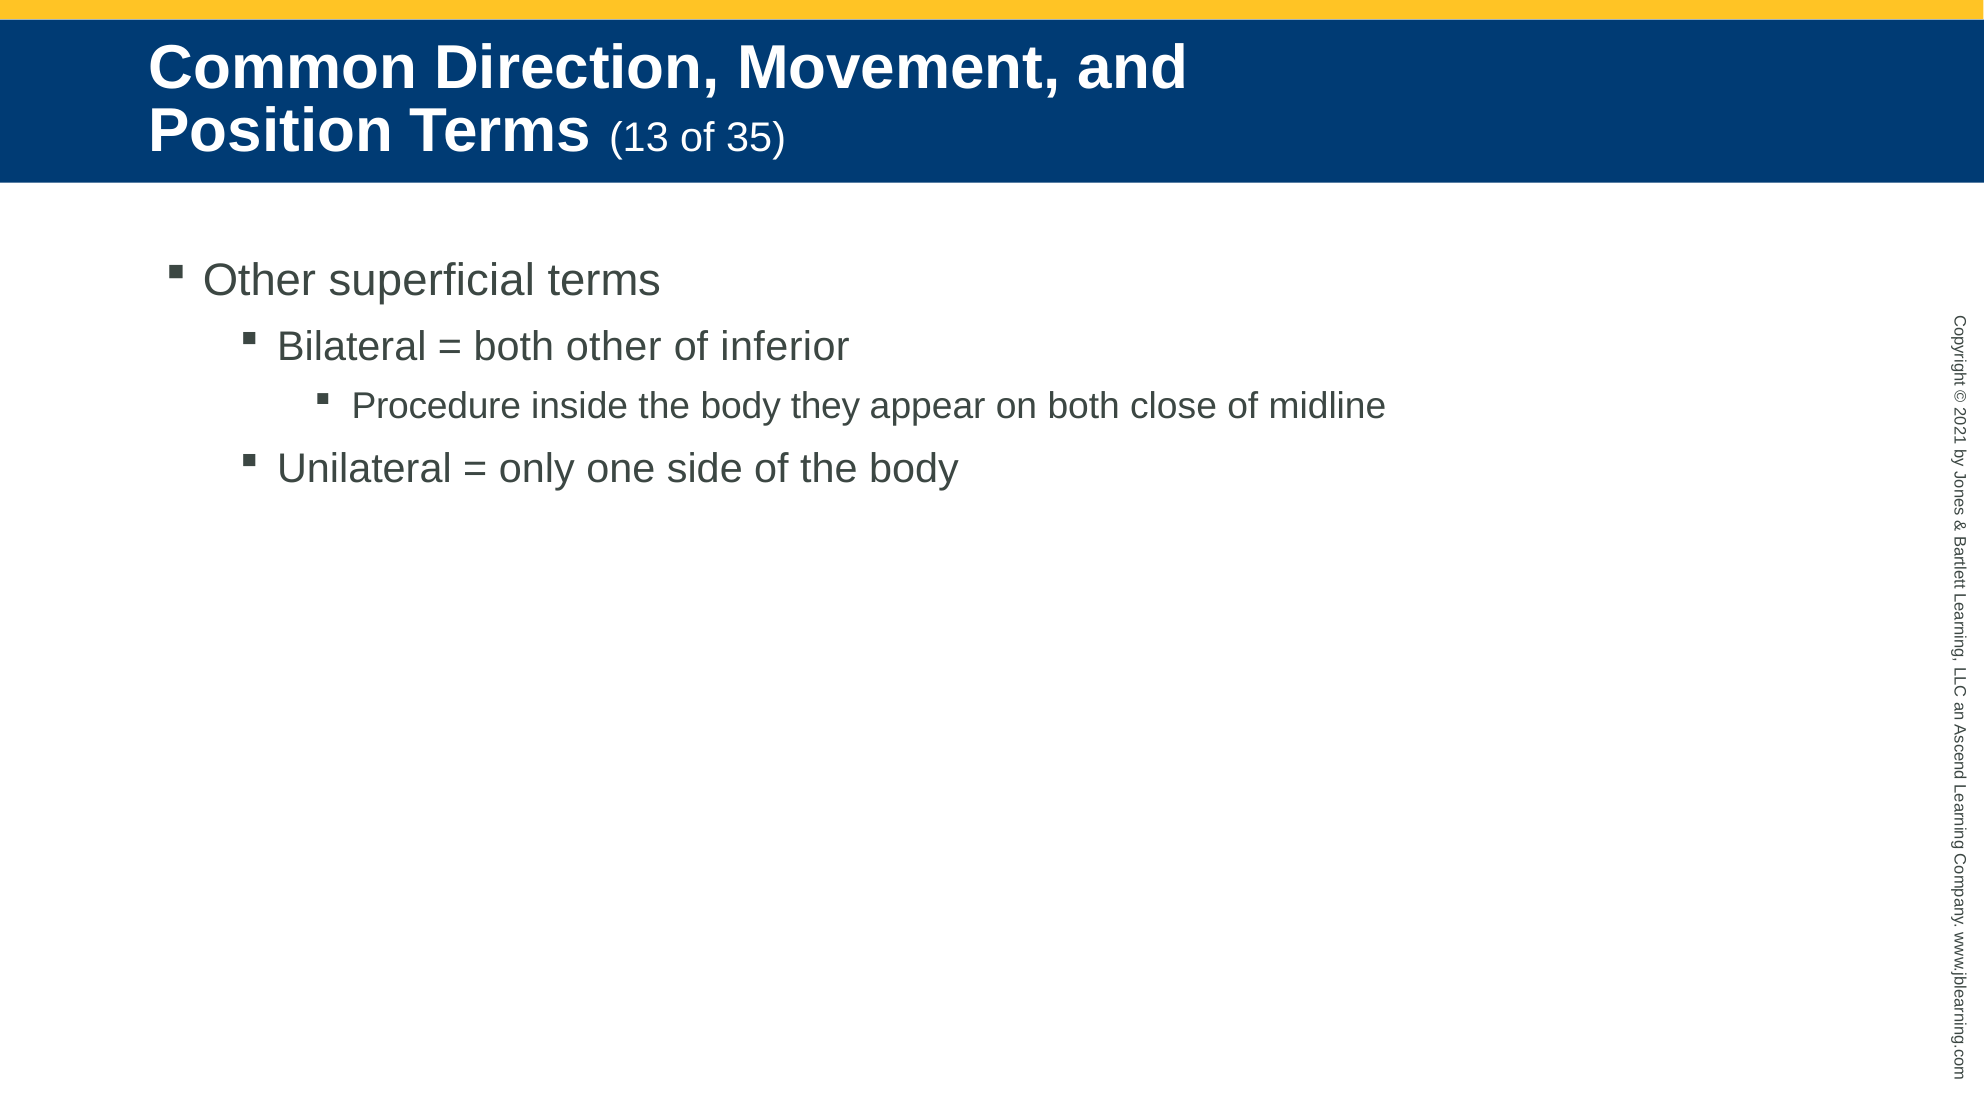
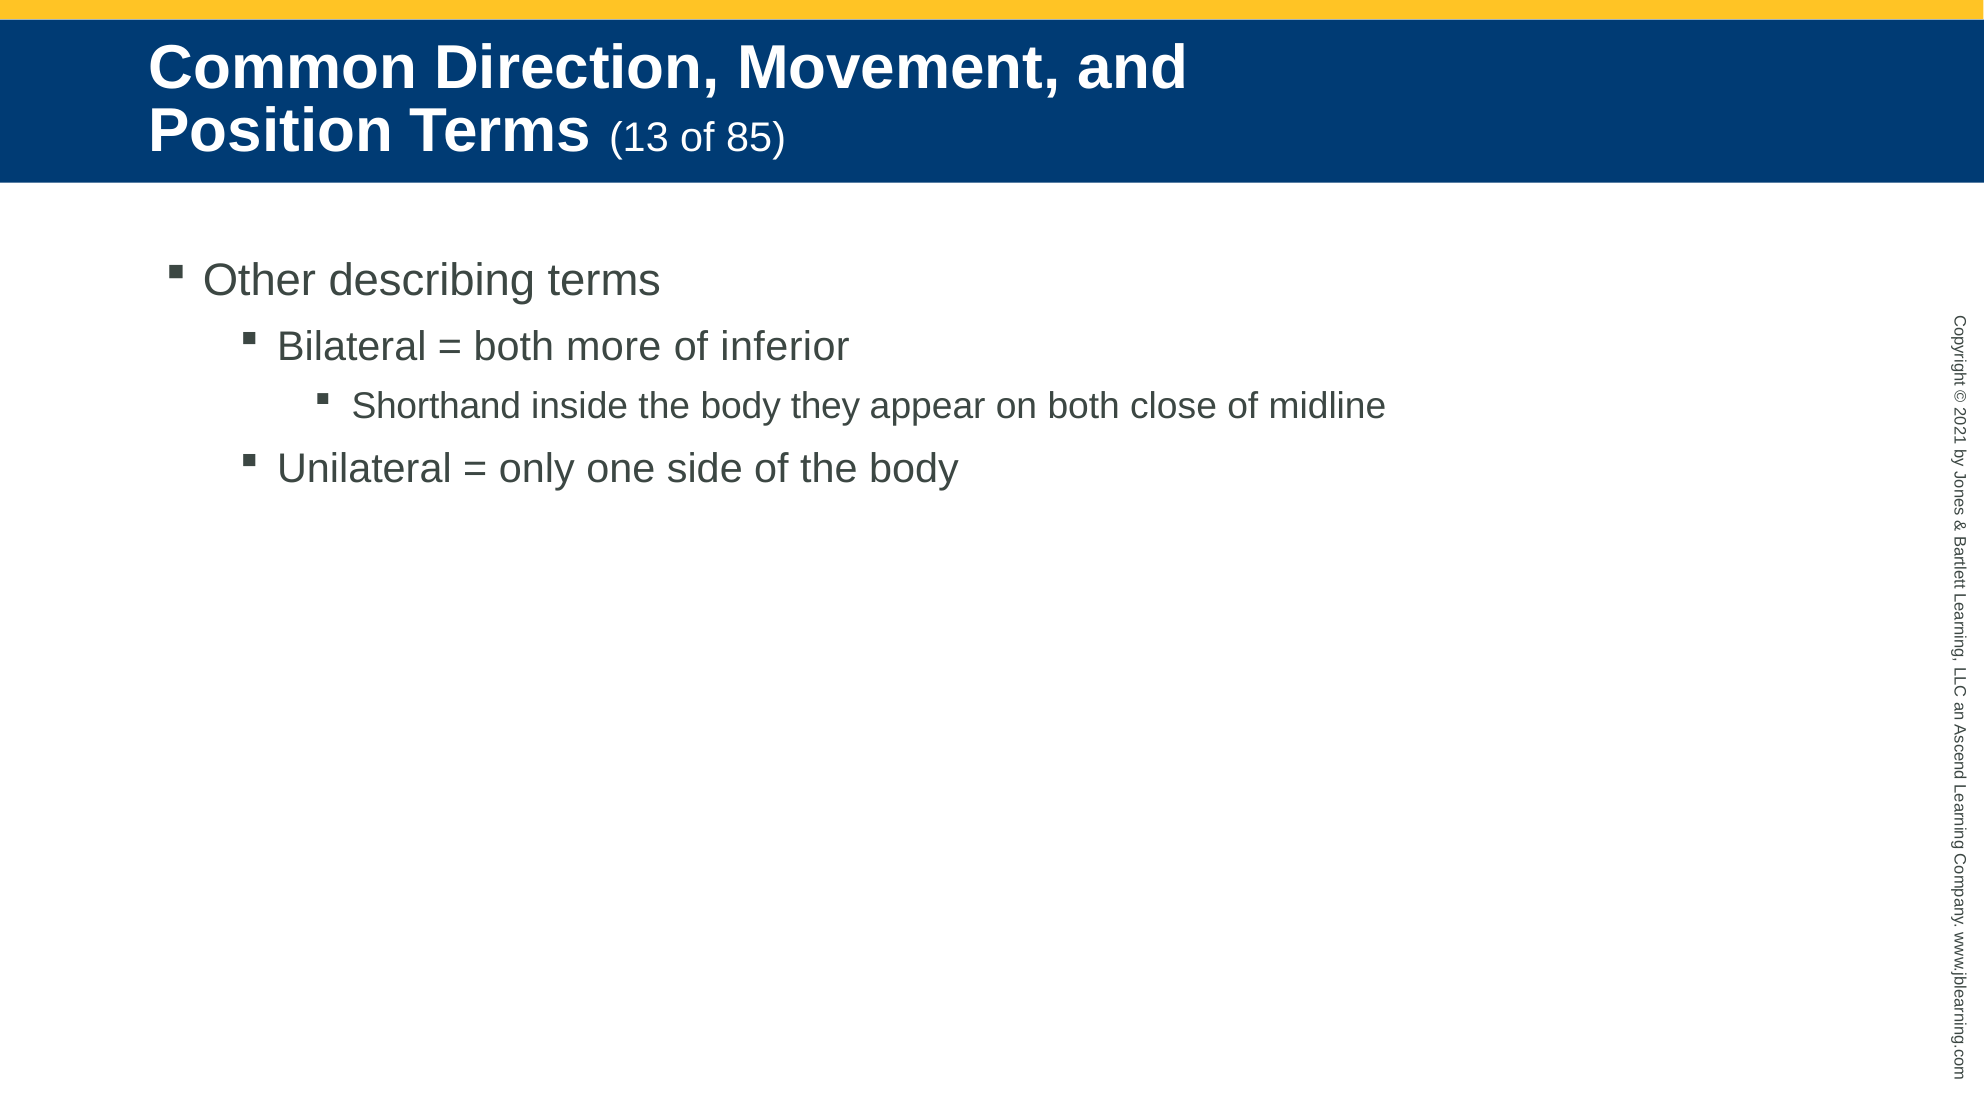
35: 35 -> 85
superficial: superficial -> describing
both other: other -> more
Procedure: Procedure -> Shorthand
